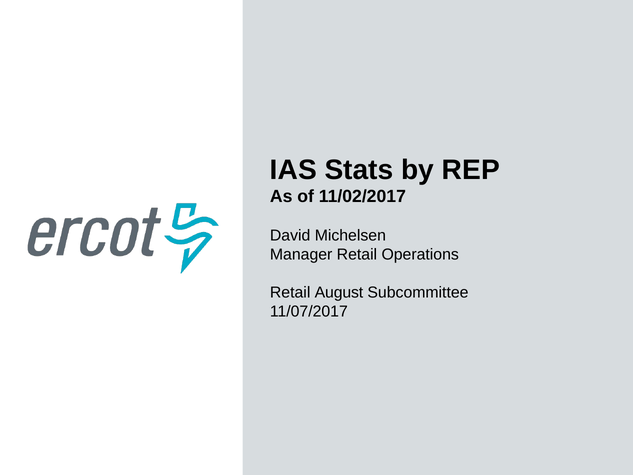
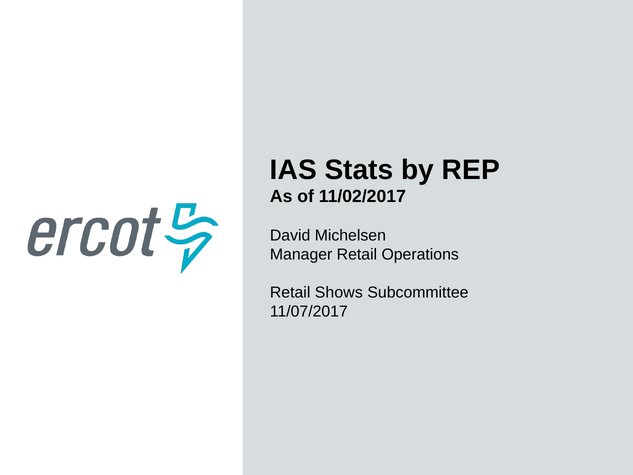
August: August -> Shows
